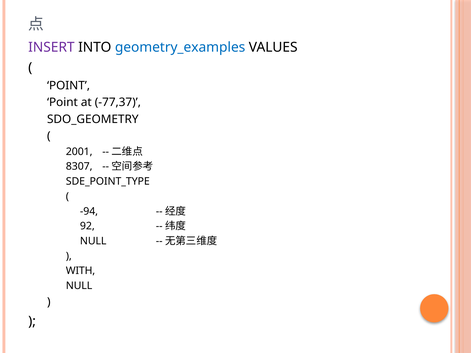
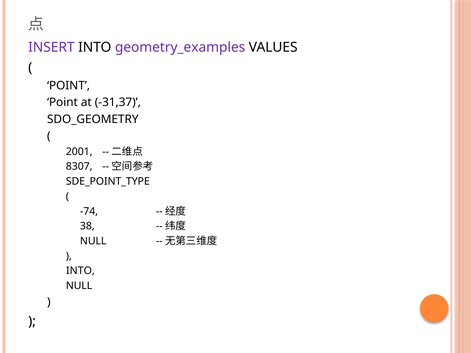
geometry_examples colour: blue -> purple
-77,37: -77,37 -> -31,37
-94: -94 -> -74
92: 92 -> 38
WITH at (81, 271): WITH -> INTO
